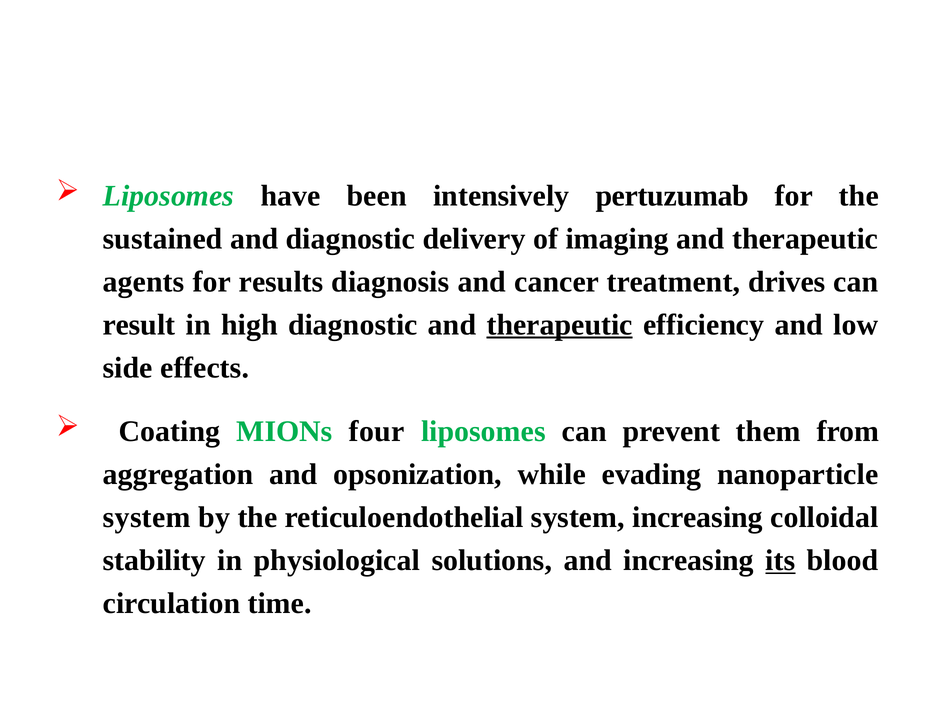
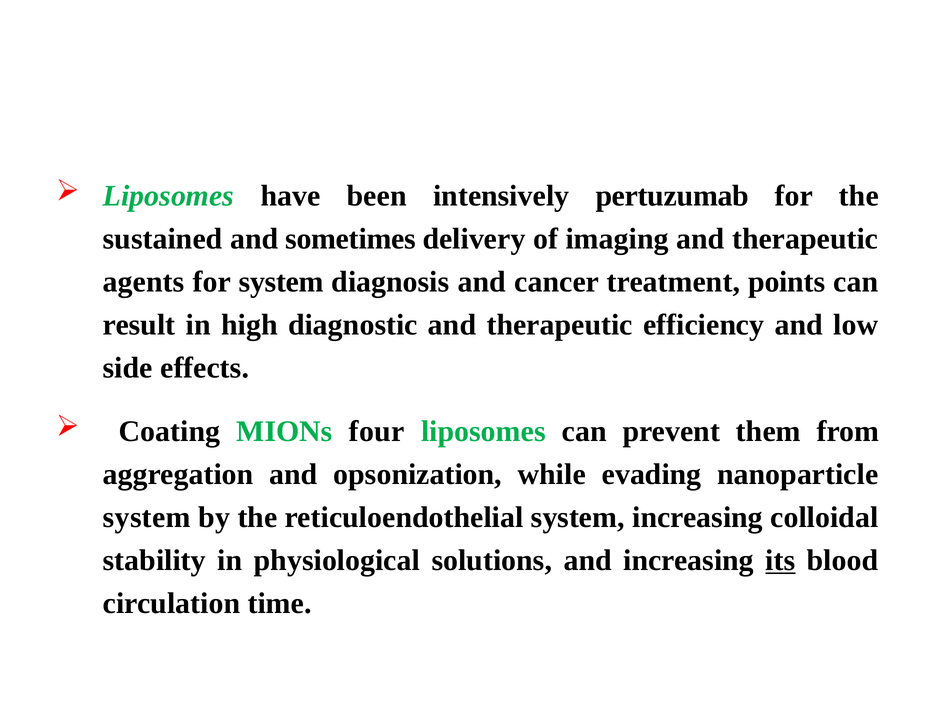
and diagnostic: diagnostic -> sometimes
for results: results -> system
drives: drives -> points
therapeutic at (560, 325) underline: present -> none
